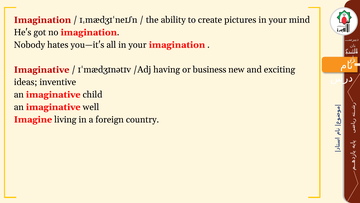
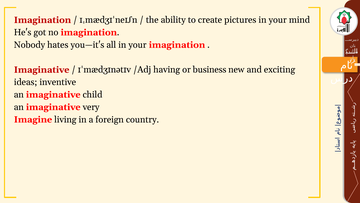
well: well -> very
